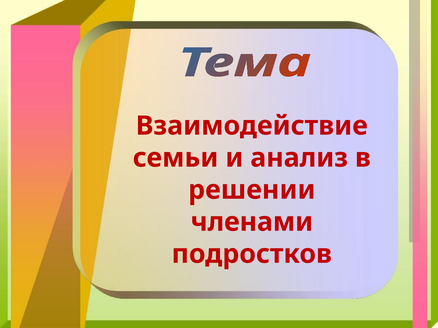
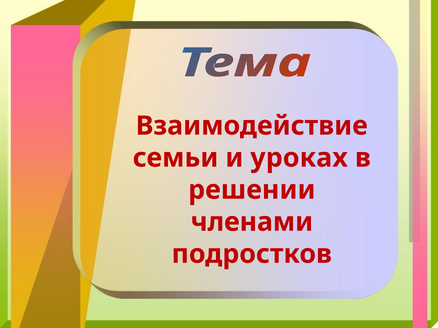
анализ: анализ -> уроках
